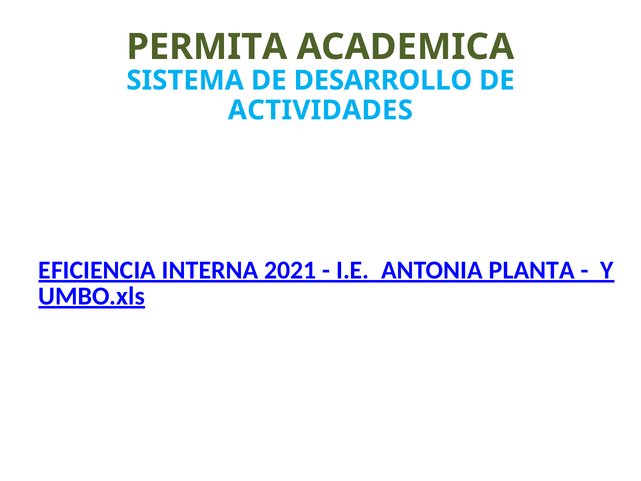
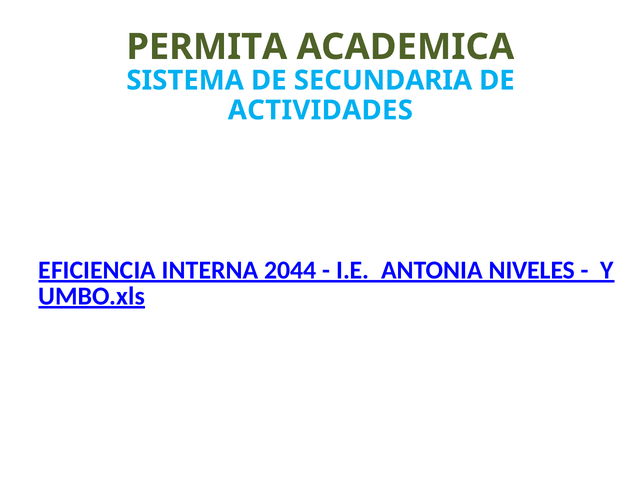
DESARROLLO: DESARROLLO -> SECUNDARIA
2021: 2021 -> 2044
PLANTA: PLANTA -> NIVELES
